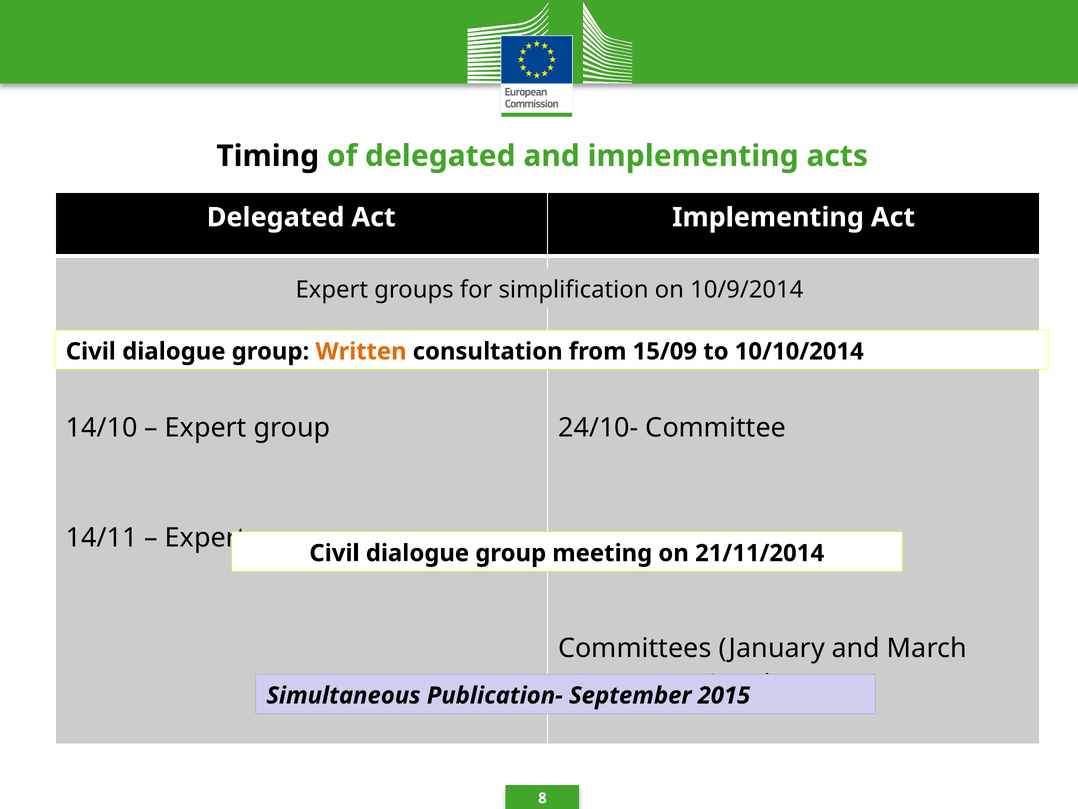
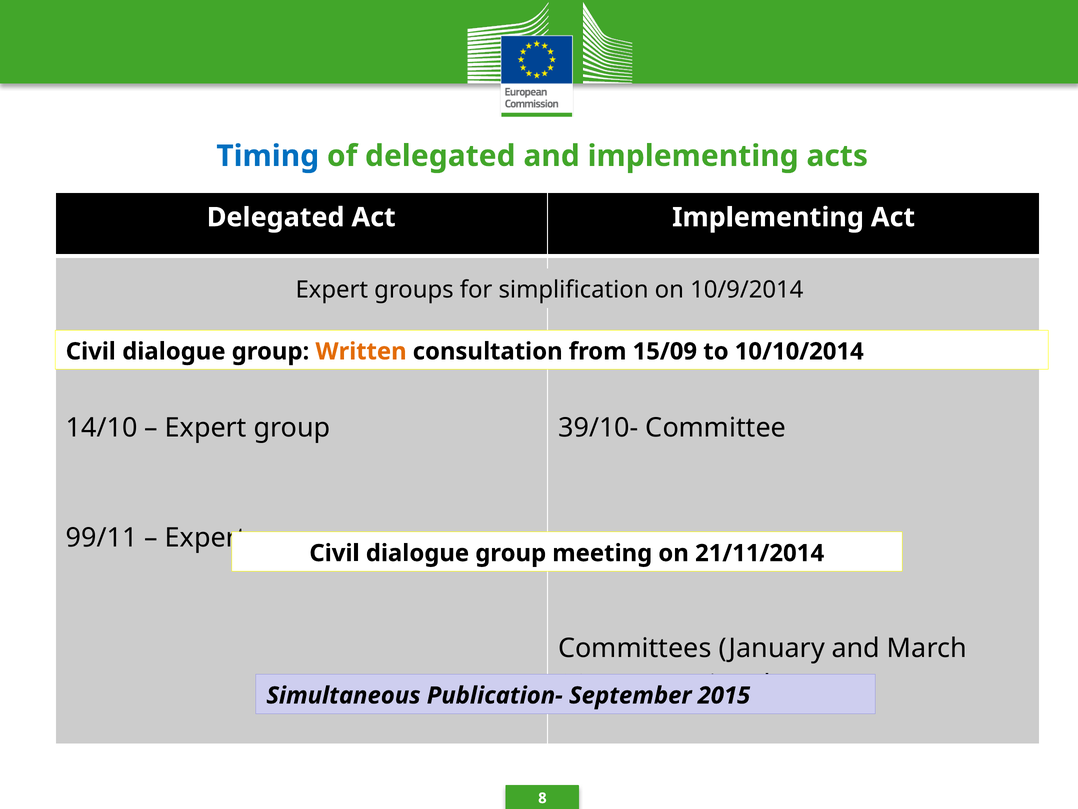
Timing colour: black -> blue
24/10-: 24/10- -> 39/10-
14/11: 14/11 -> 99/11
